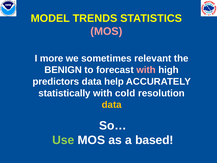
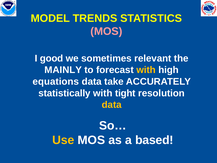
more: more -> good
BENIGN: BENIGN -> MAINLY
with at (146, 70) colour: pink -> yellow
predictors: predictors -> equations
help: help -> take
cold: cold -> tight
Use colour: light green -> yellow
